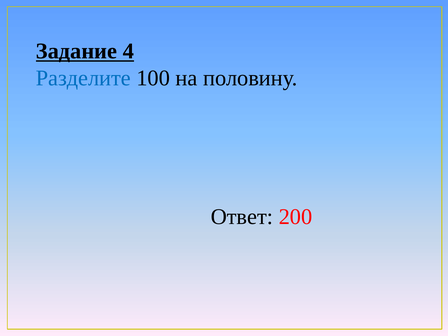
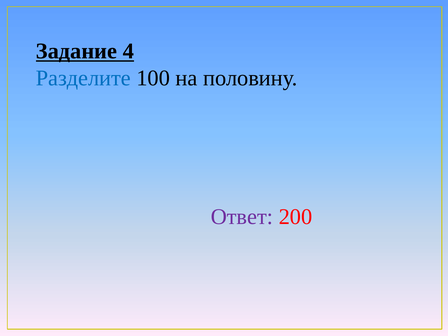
Ответ colour: black -> purple
